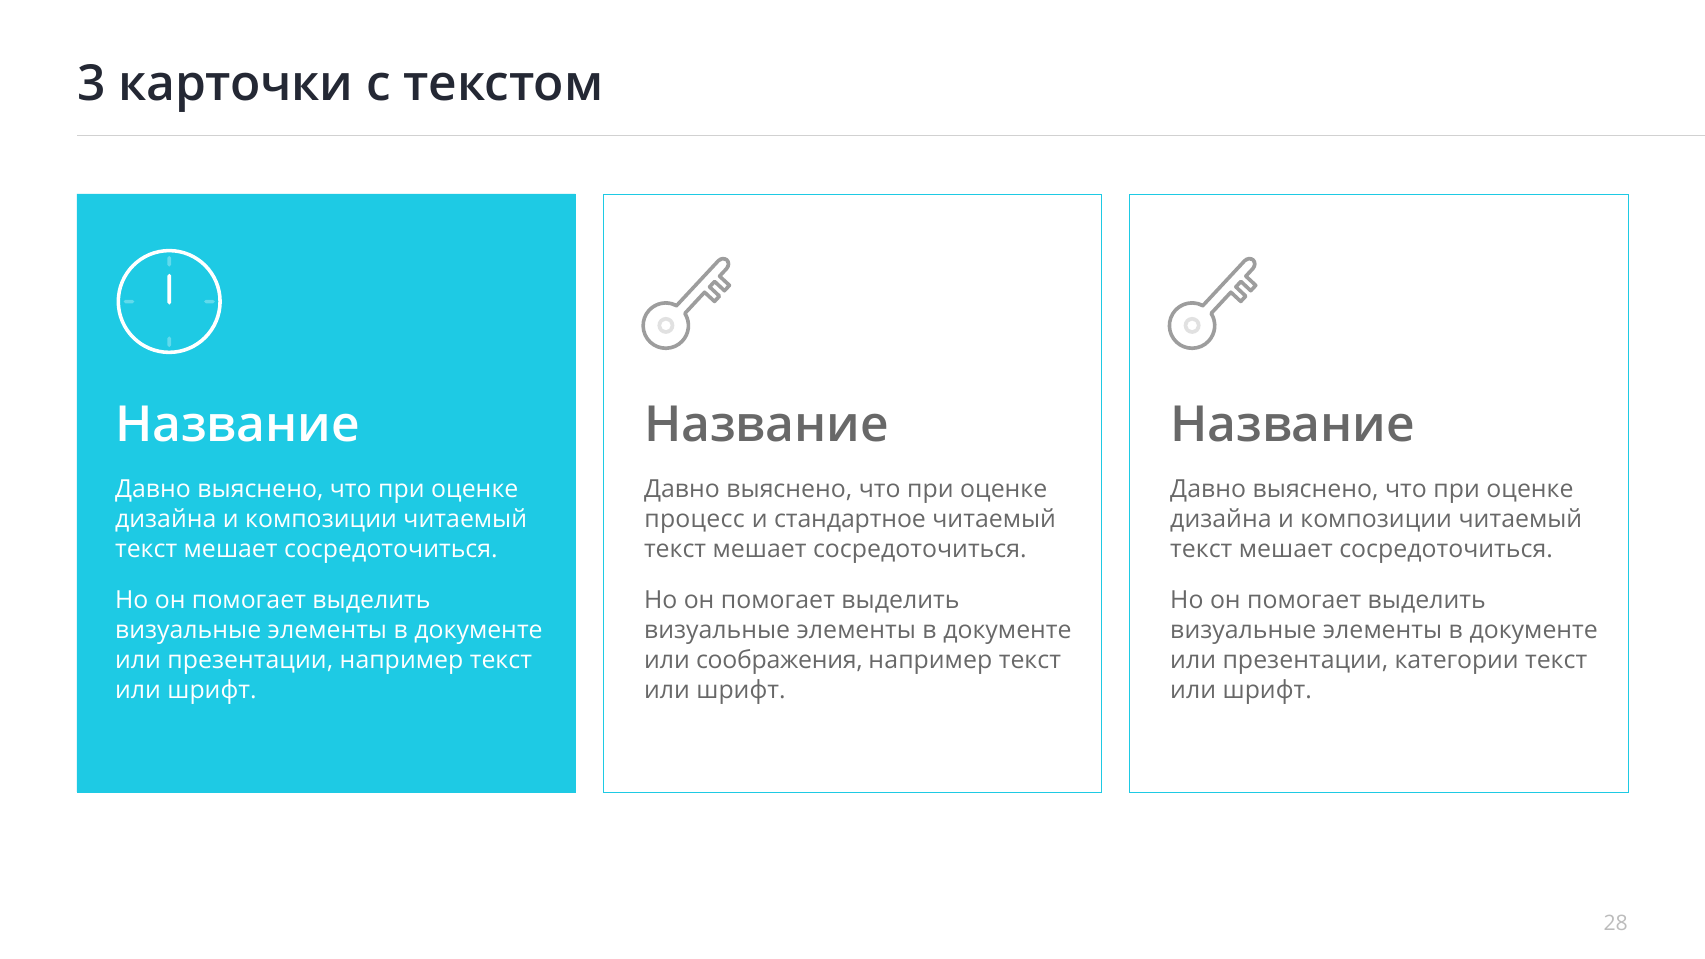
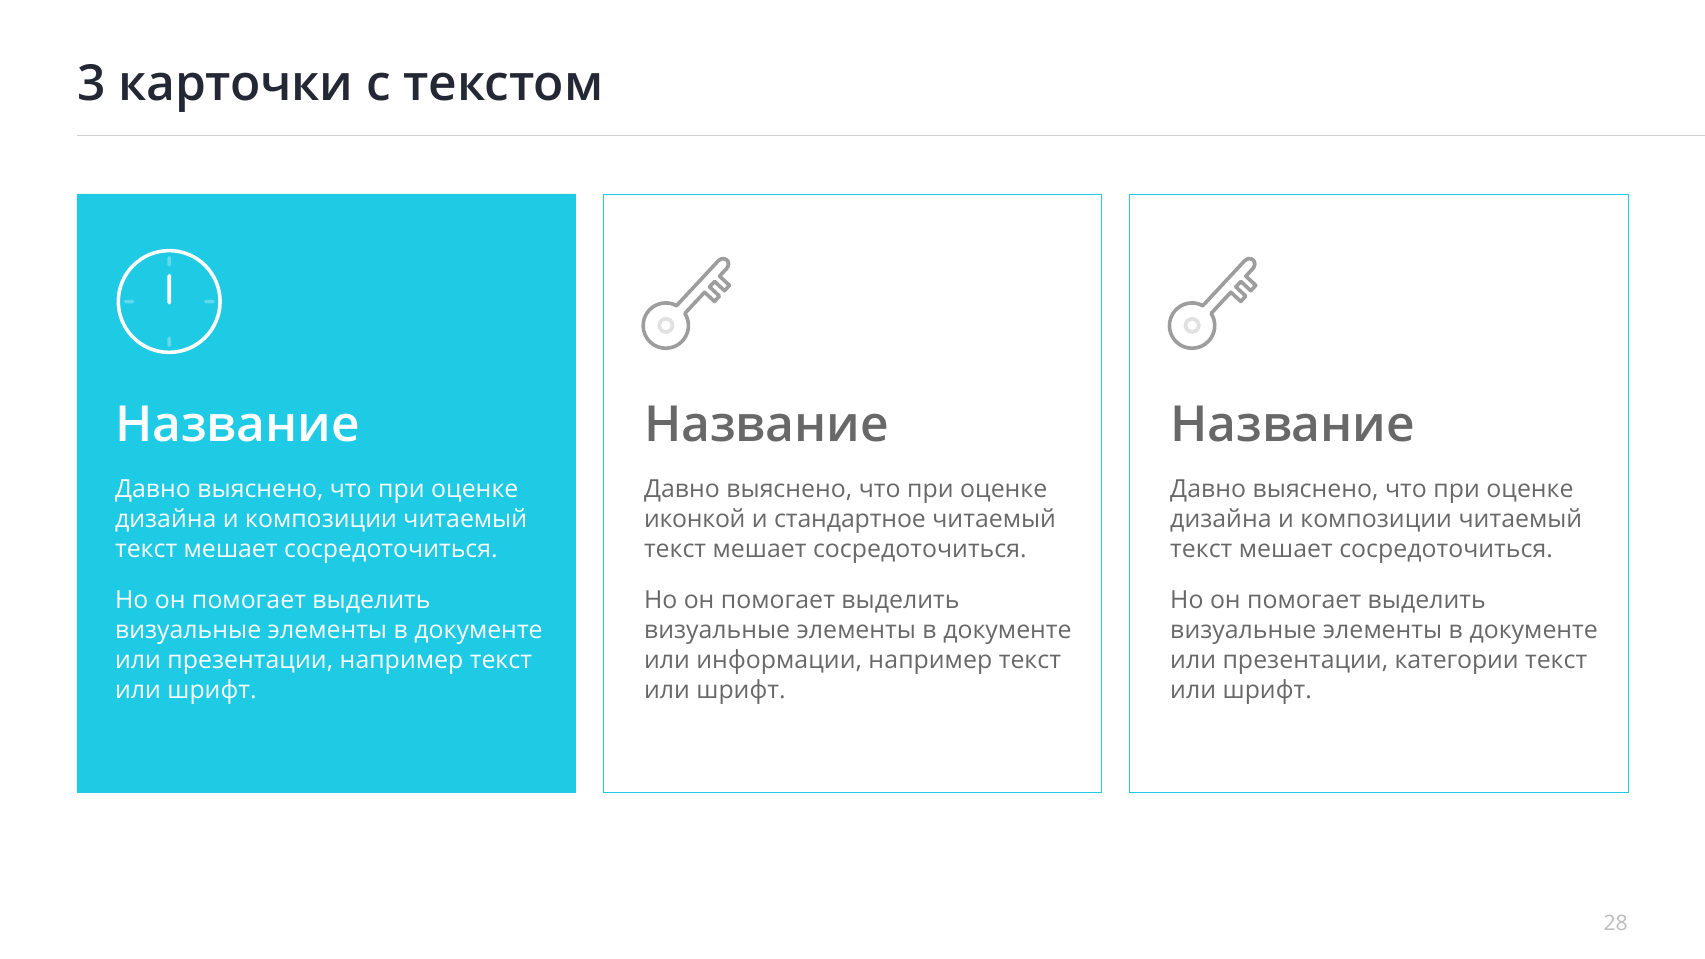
процесс: процесс -> иконкой
соображения: соображения -> информации
